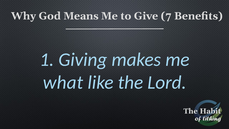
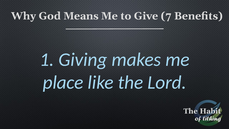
what: what -> place
